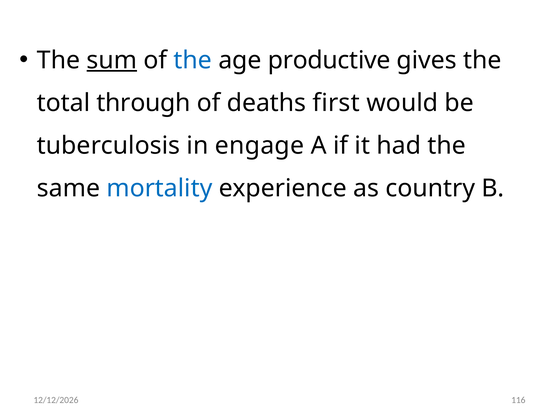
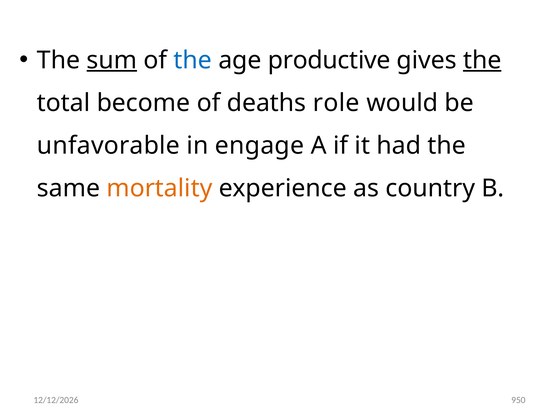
the at (482, 60) underline: none -> present
through: through -> become
first: first -> role
tuberculosis: tuberculosis -> unfavorable
mortality colour: blue -> orange
116: 116 -> 950
